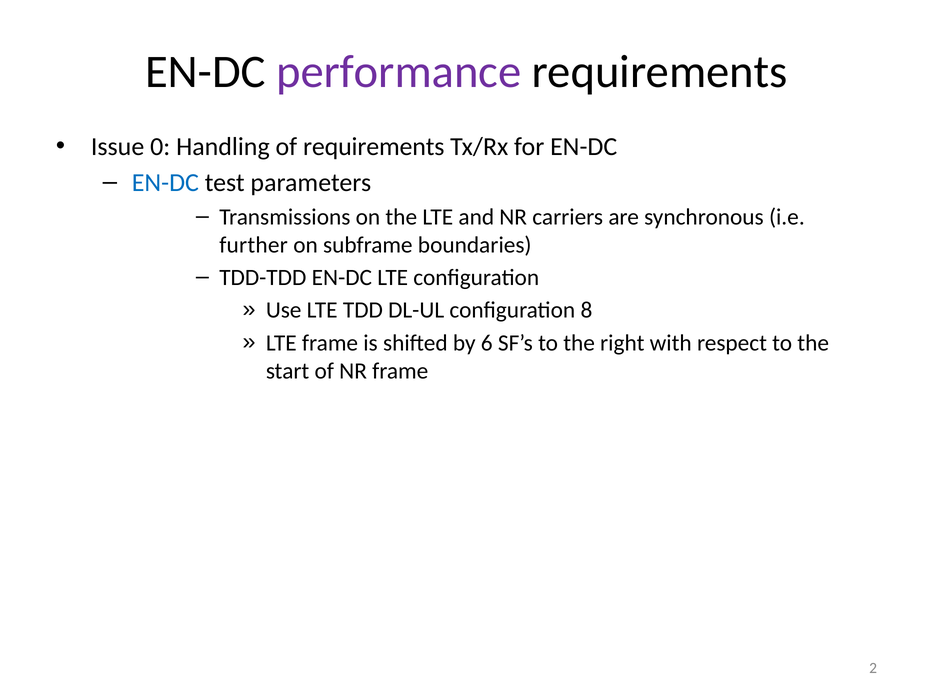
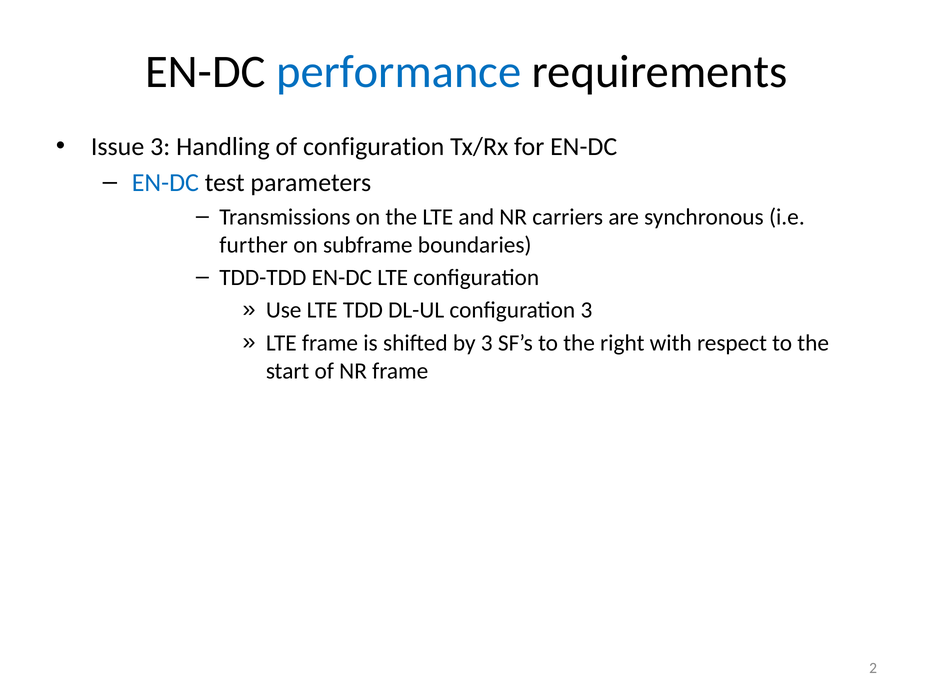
performance colour: purple -> blue
Issue 0: 0 -> 3
of requirements: requirements -> configuration
configuration 8: 8 -> 3
by 6: 6 -> 3
